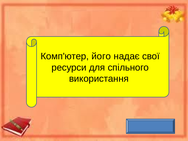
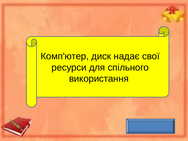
його: його -> диск
